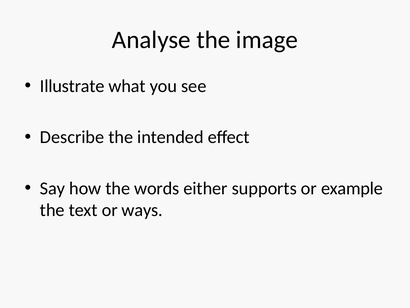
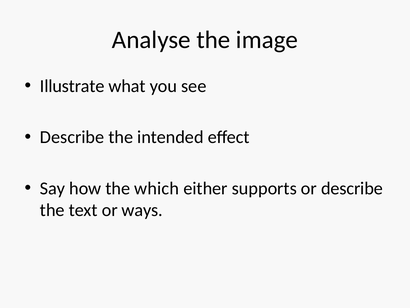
words: words -> which
or example: example -> describe
